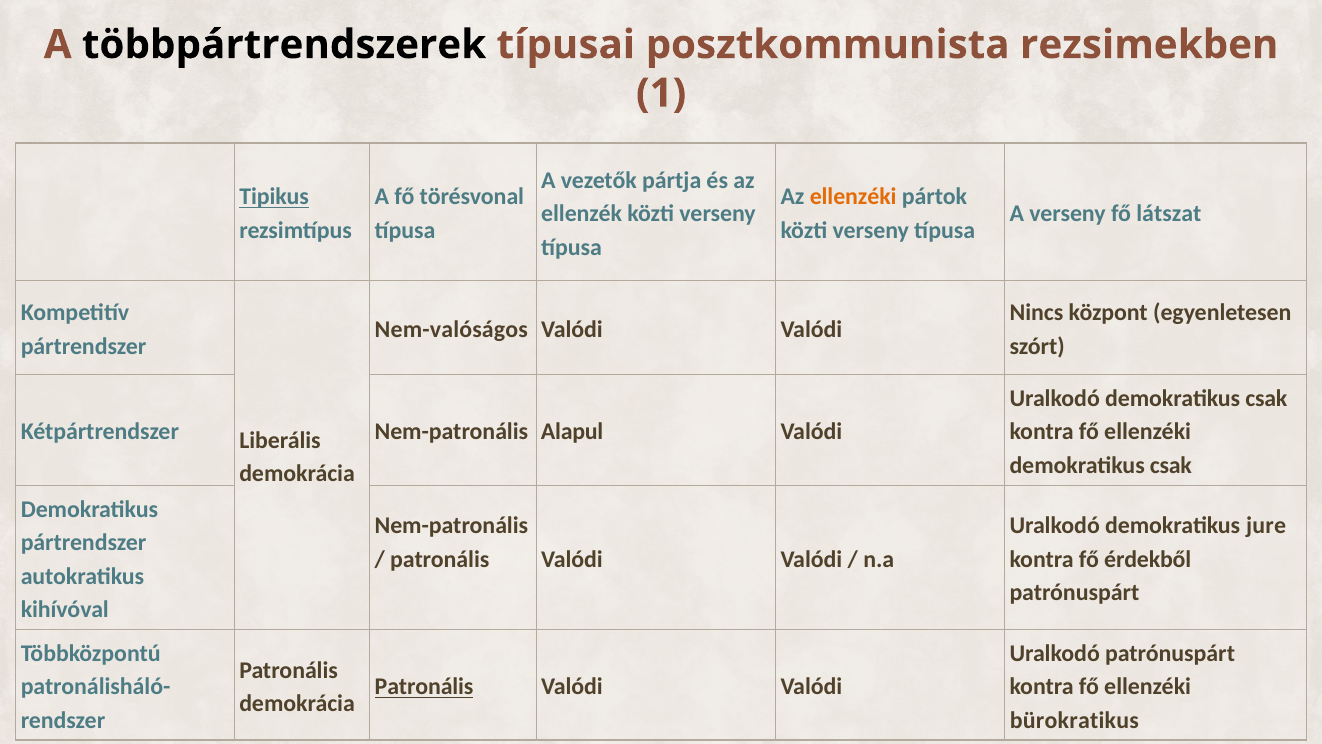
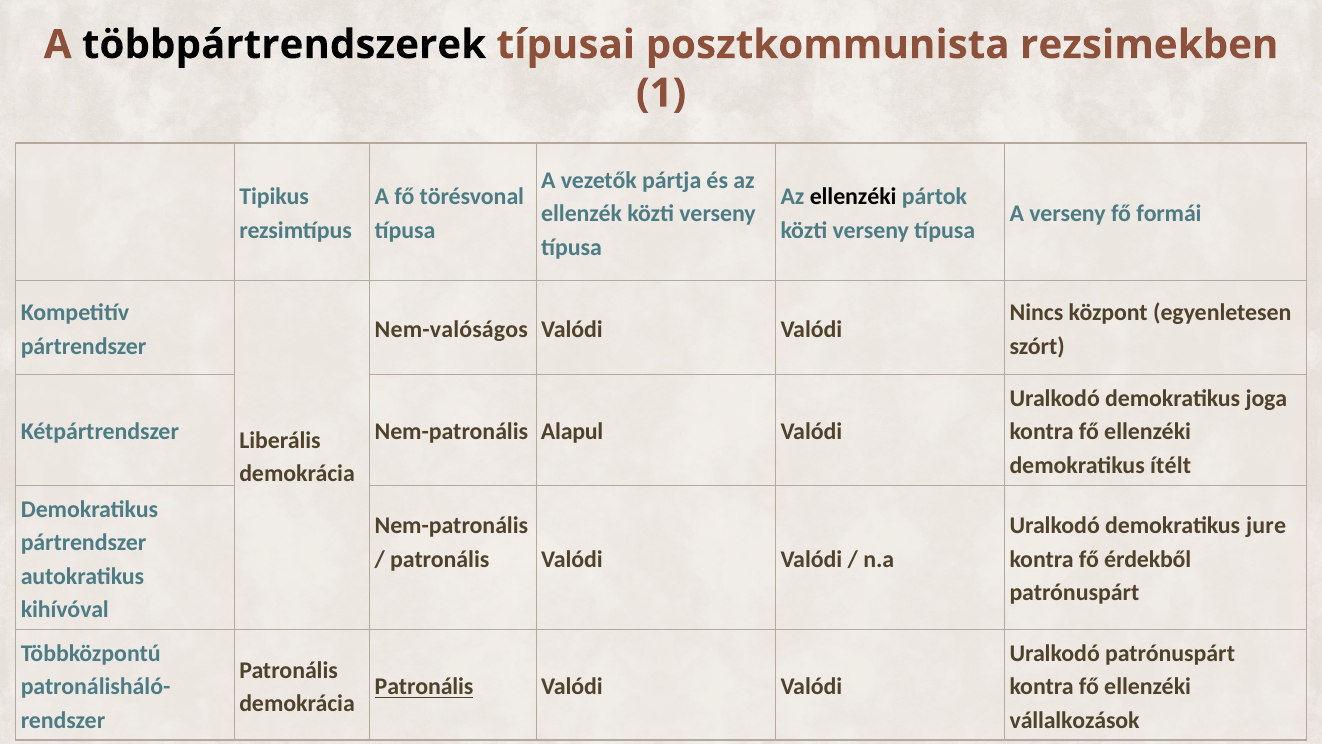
Tipikus underline: present -> none
ellenzéki at (853, 197) colour: orange -> black
látszat: látszat -> formái
Uralkodó demokratikus csak: csak -> joga
csak at (1171, 465): csak -> ítélt
bürokratikus: bürokratikus -> vállalkozások
